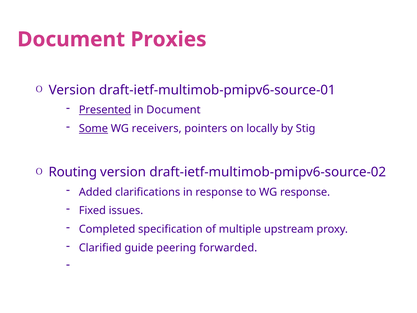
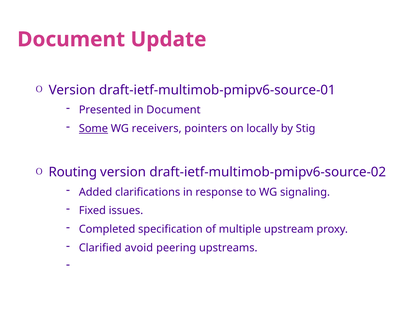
Proxies: Proxies -> Update
Presented underline: present -> none
WG response: response -> signaling
guide: guide -> avoid
forwarded: forwarded -> upstreams
